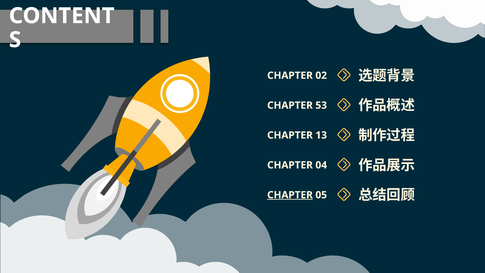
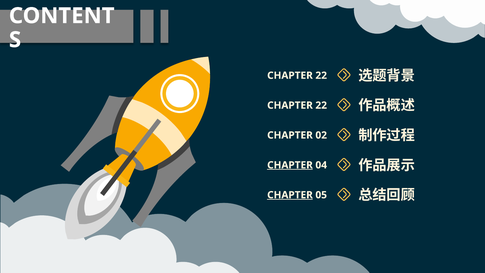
02 at (321, 75): 02 -> 22
53 at (321, 105): 53 -> 22
13: 13 -> 02
CHAPTER at (290, 165) underline: none -> present
